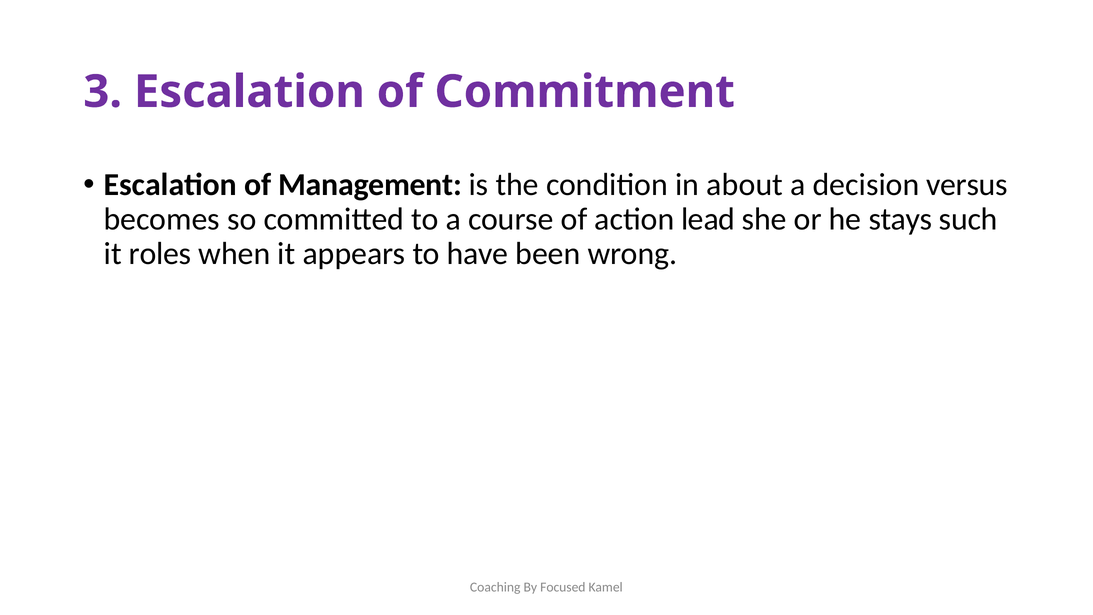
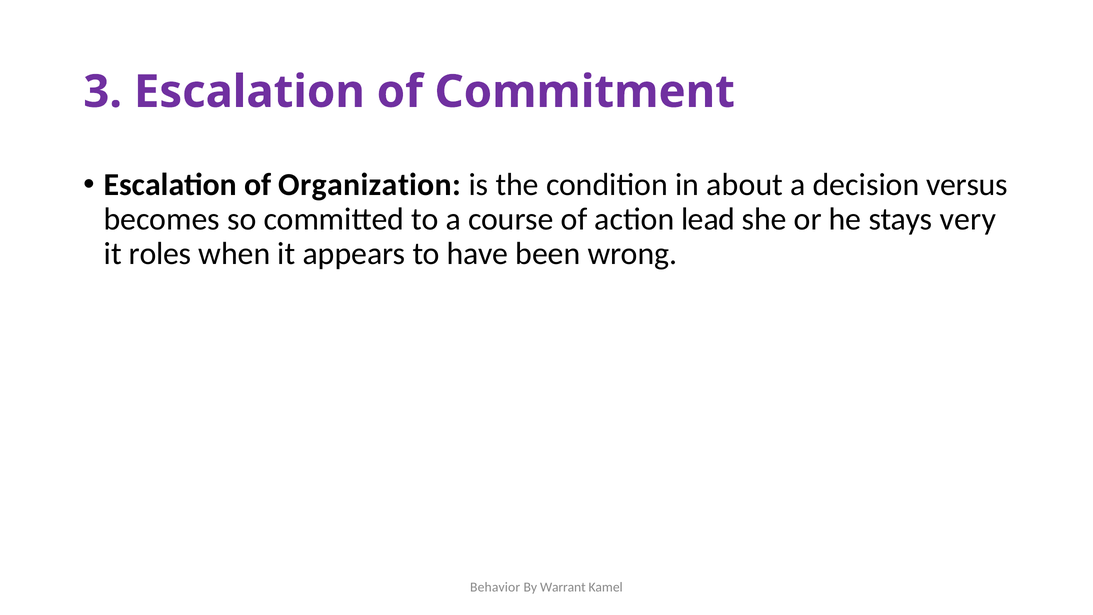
Management: Management -> Organization
such: such -> very
Coaching: Coaching -> Behavior
Focused: Focused -> Warrant
